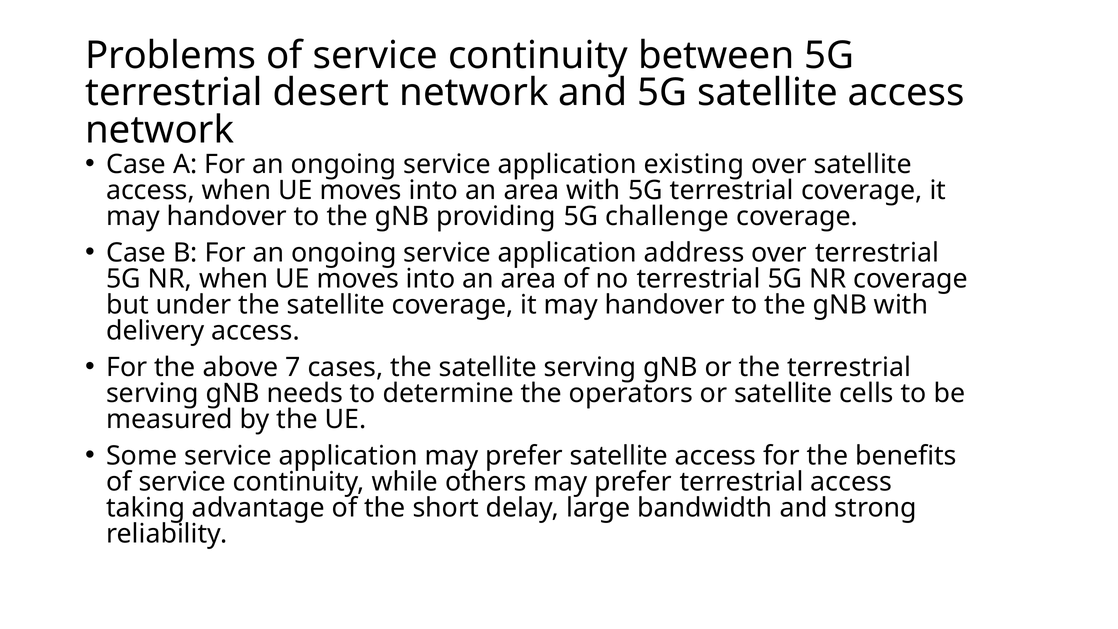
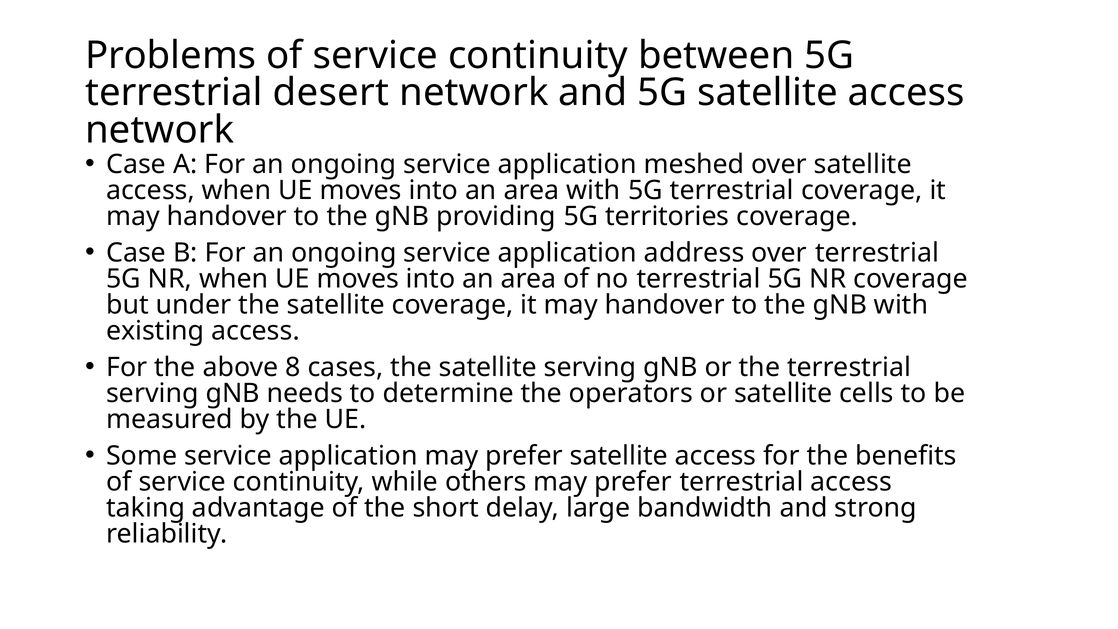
existing: existing -> meshed
challenge: challenge -> territories
delivery: delivery -> existing
7: 7 -> 8
